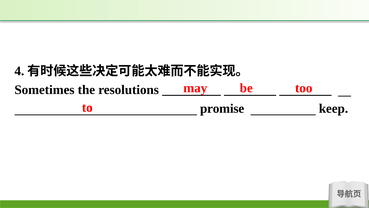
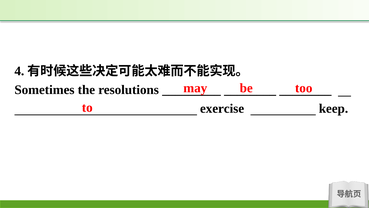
promise: promise -> exercise
